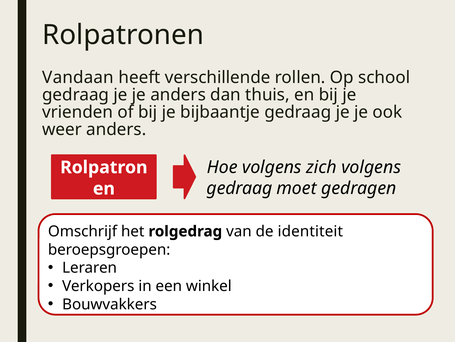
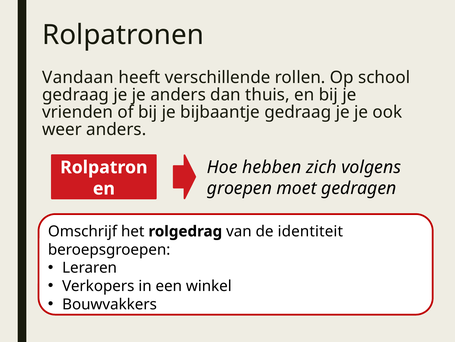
Hoe volgens: volgens -> hebben
gedraag at (239, 188): gedraag -> groepen
